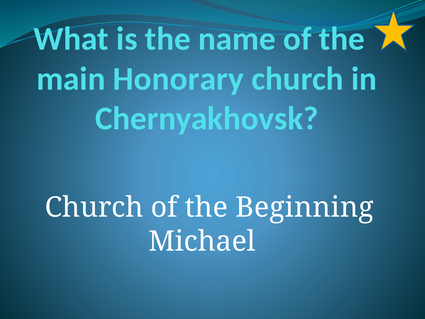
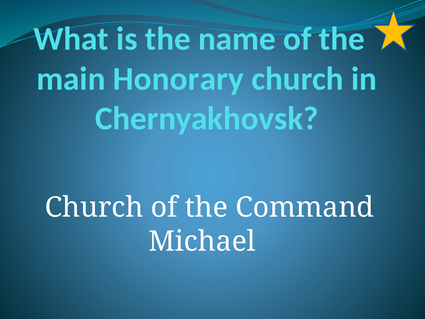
Beginning: Beginning -> Command
